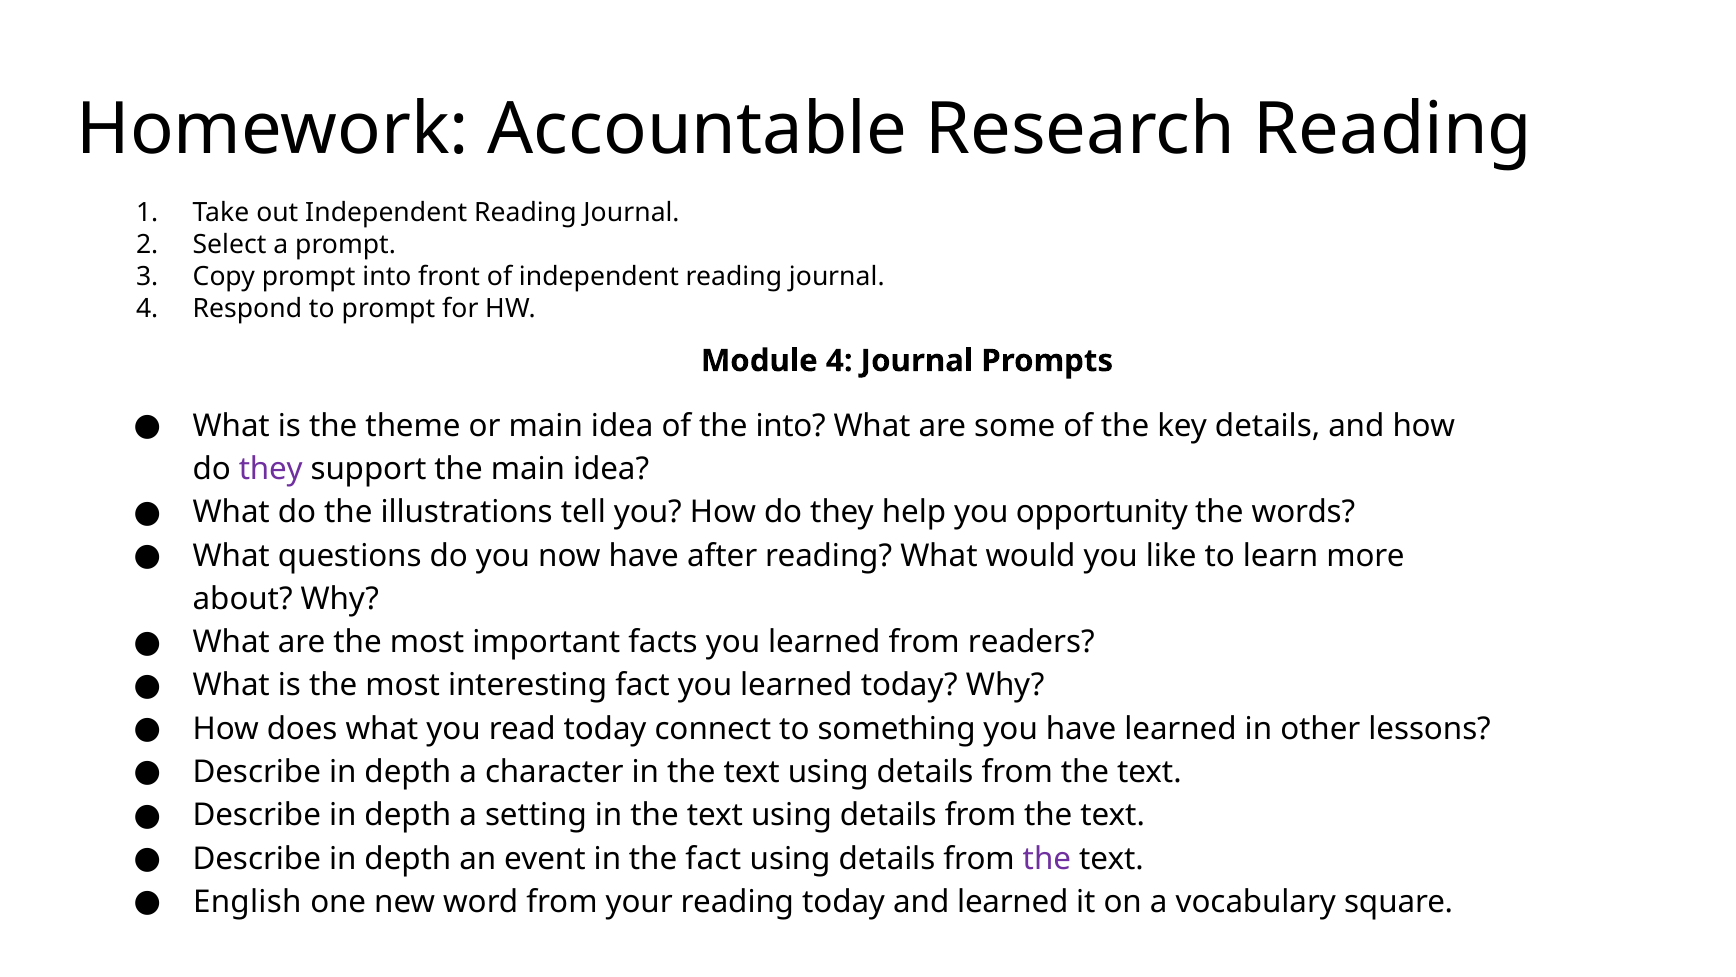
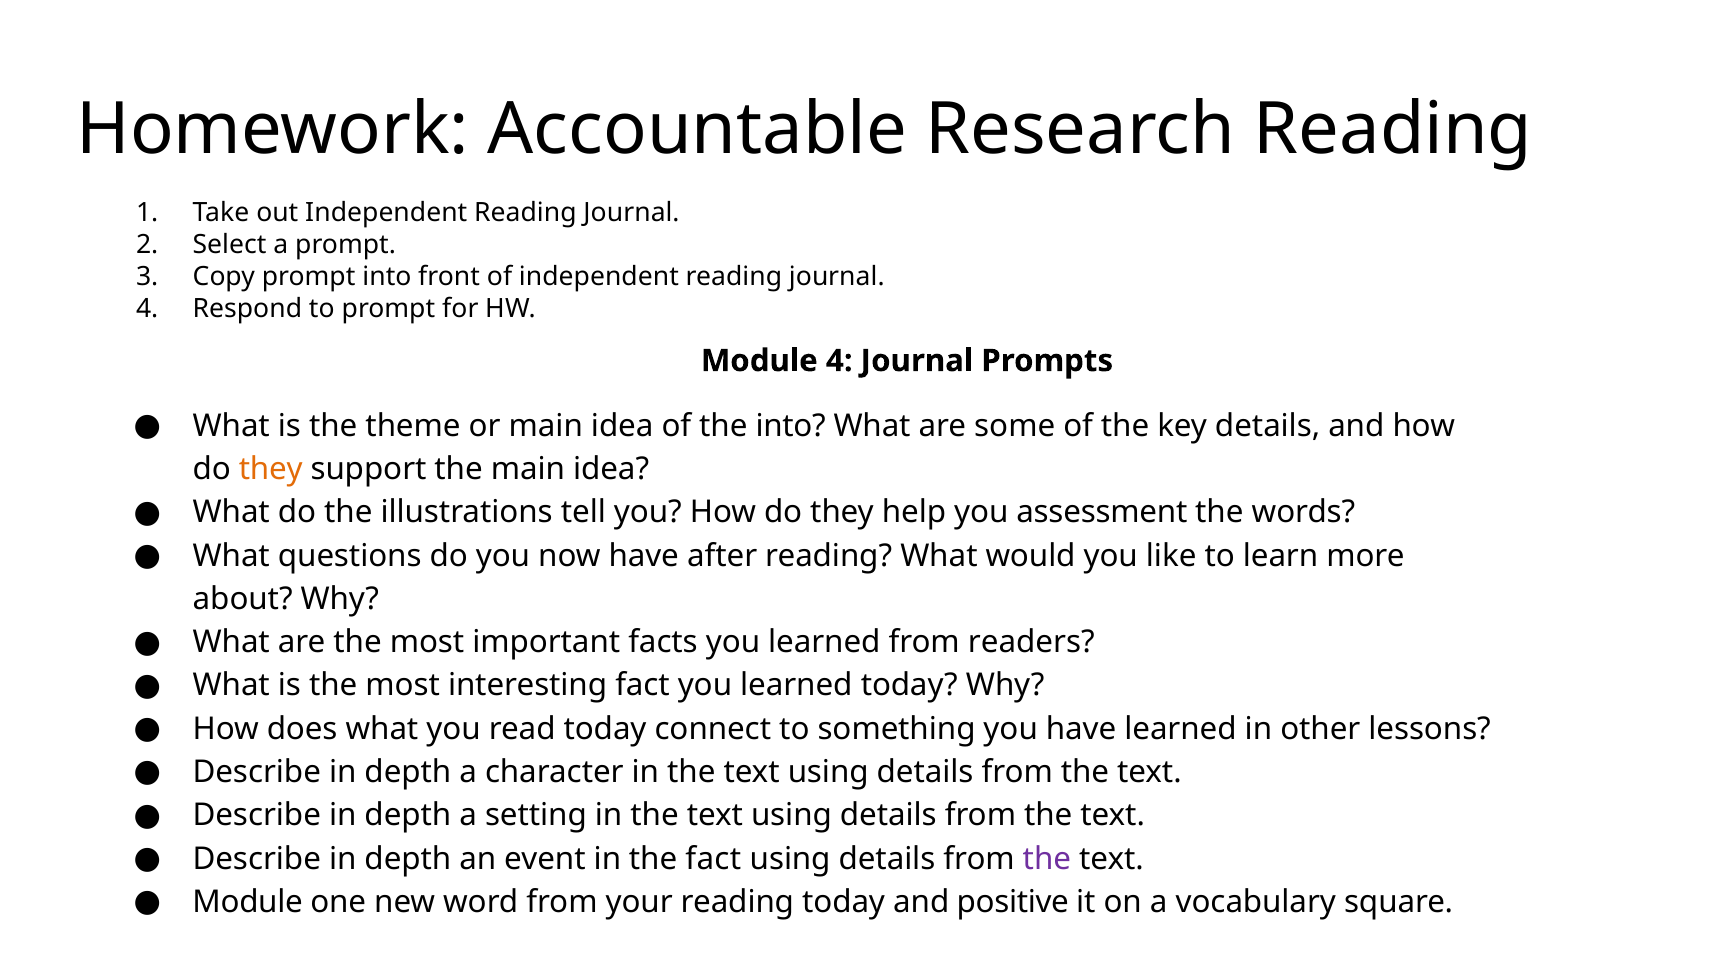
they at (271, 469) colour: purple -> orange
opportunity: opportunity -> assessment
English at (247, 902): English -> Module
and learned: learned -> positive
